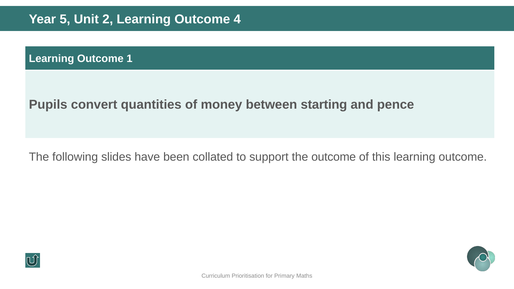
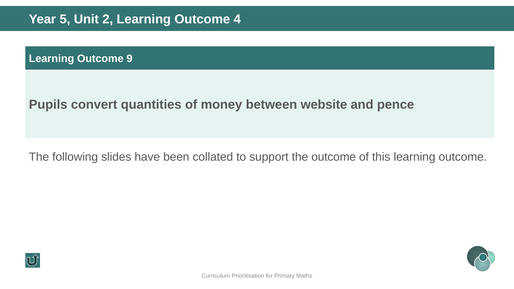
1: 1 -> 9
starting: starting -> website
